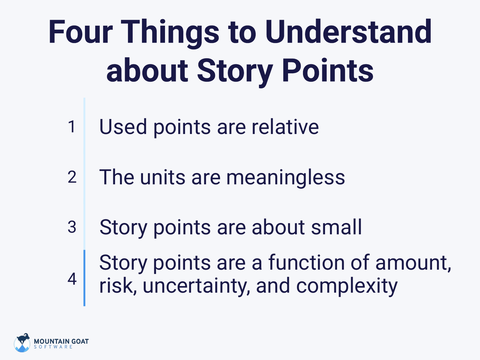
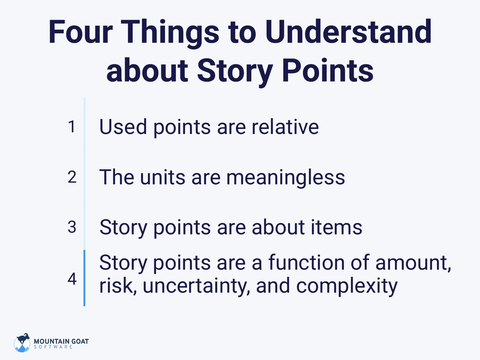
small: small -> items
